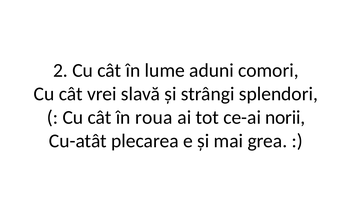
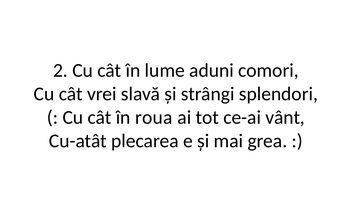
norii: norii -> vânt
